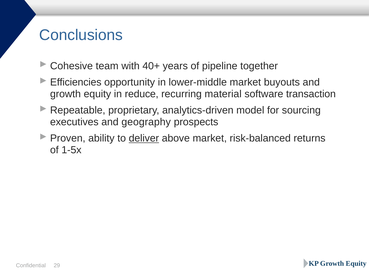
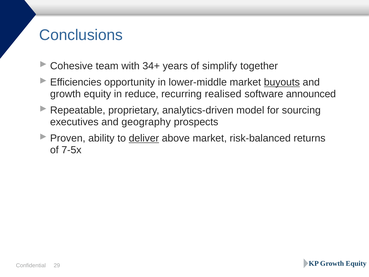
40+: 40+ -> 34+
pipeline: pipeline -> simplify
buyouts underline: none -> present
material: material -> realised
transaction: transaction -> announced
1-5x: 1-5x -> 7-5x
